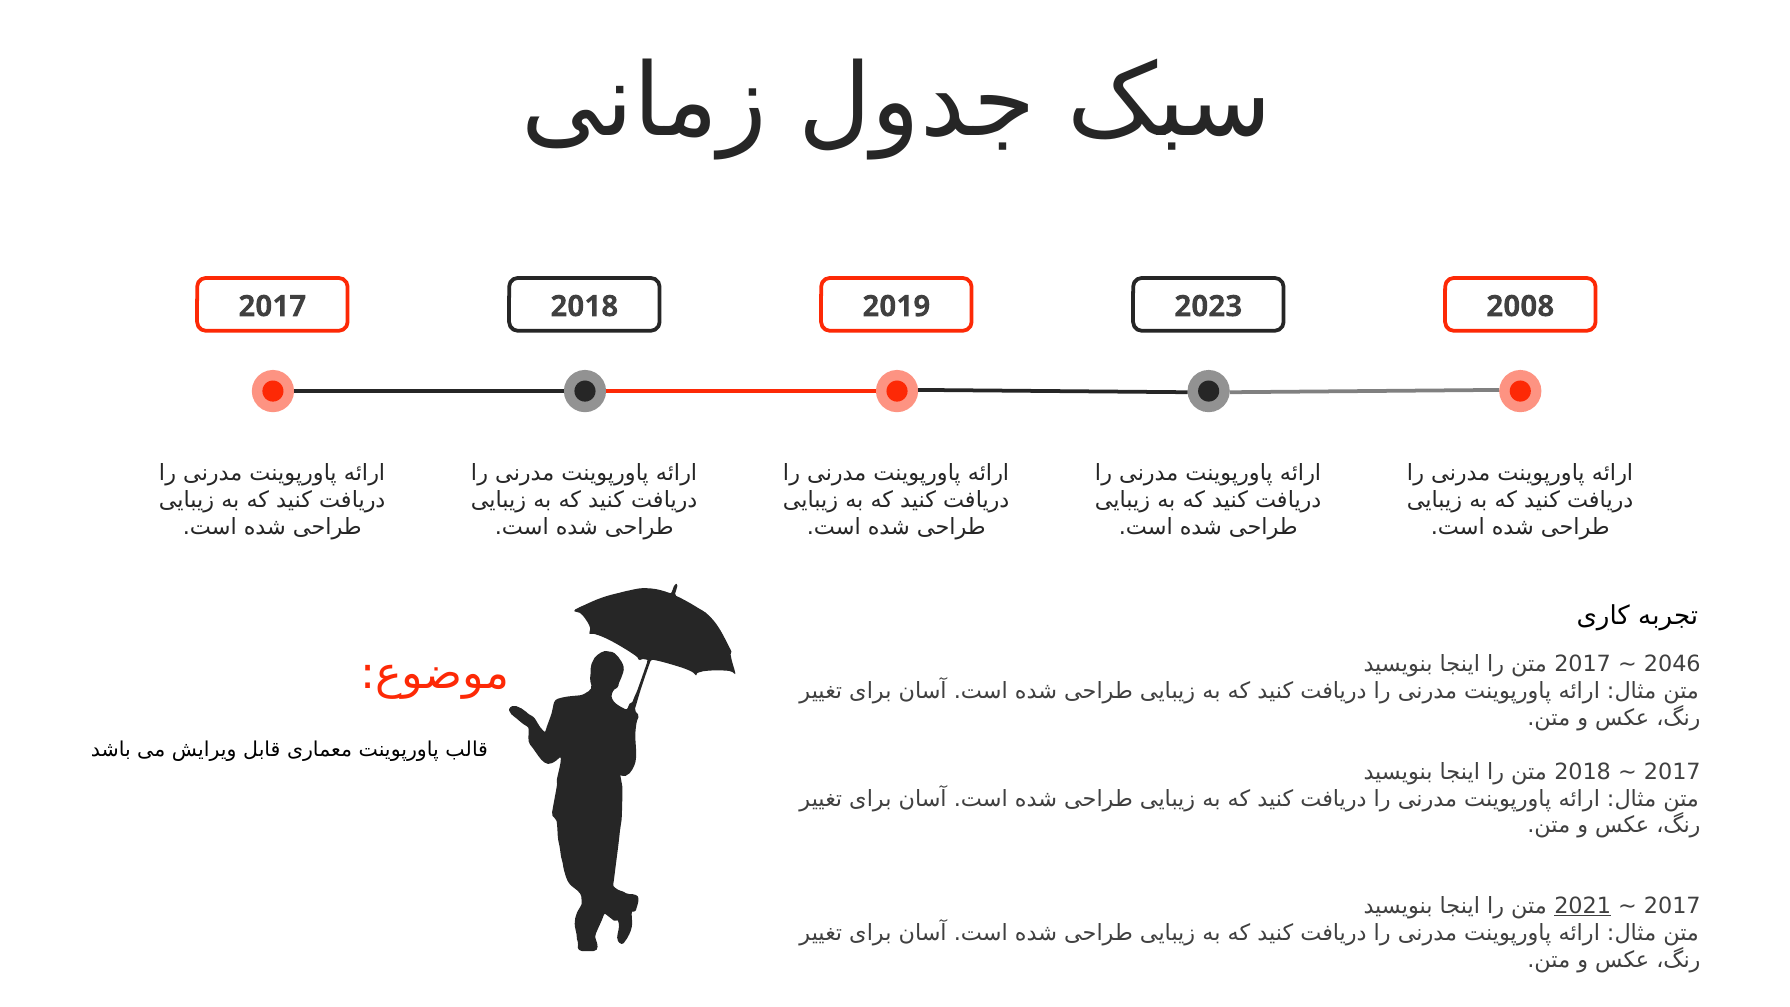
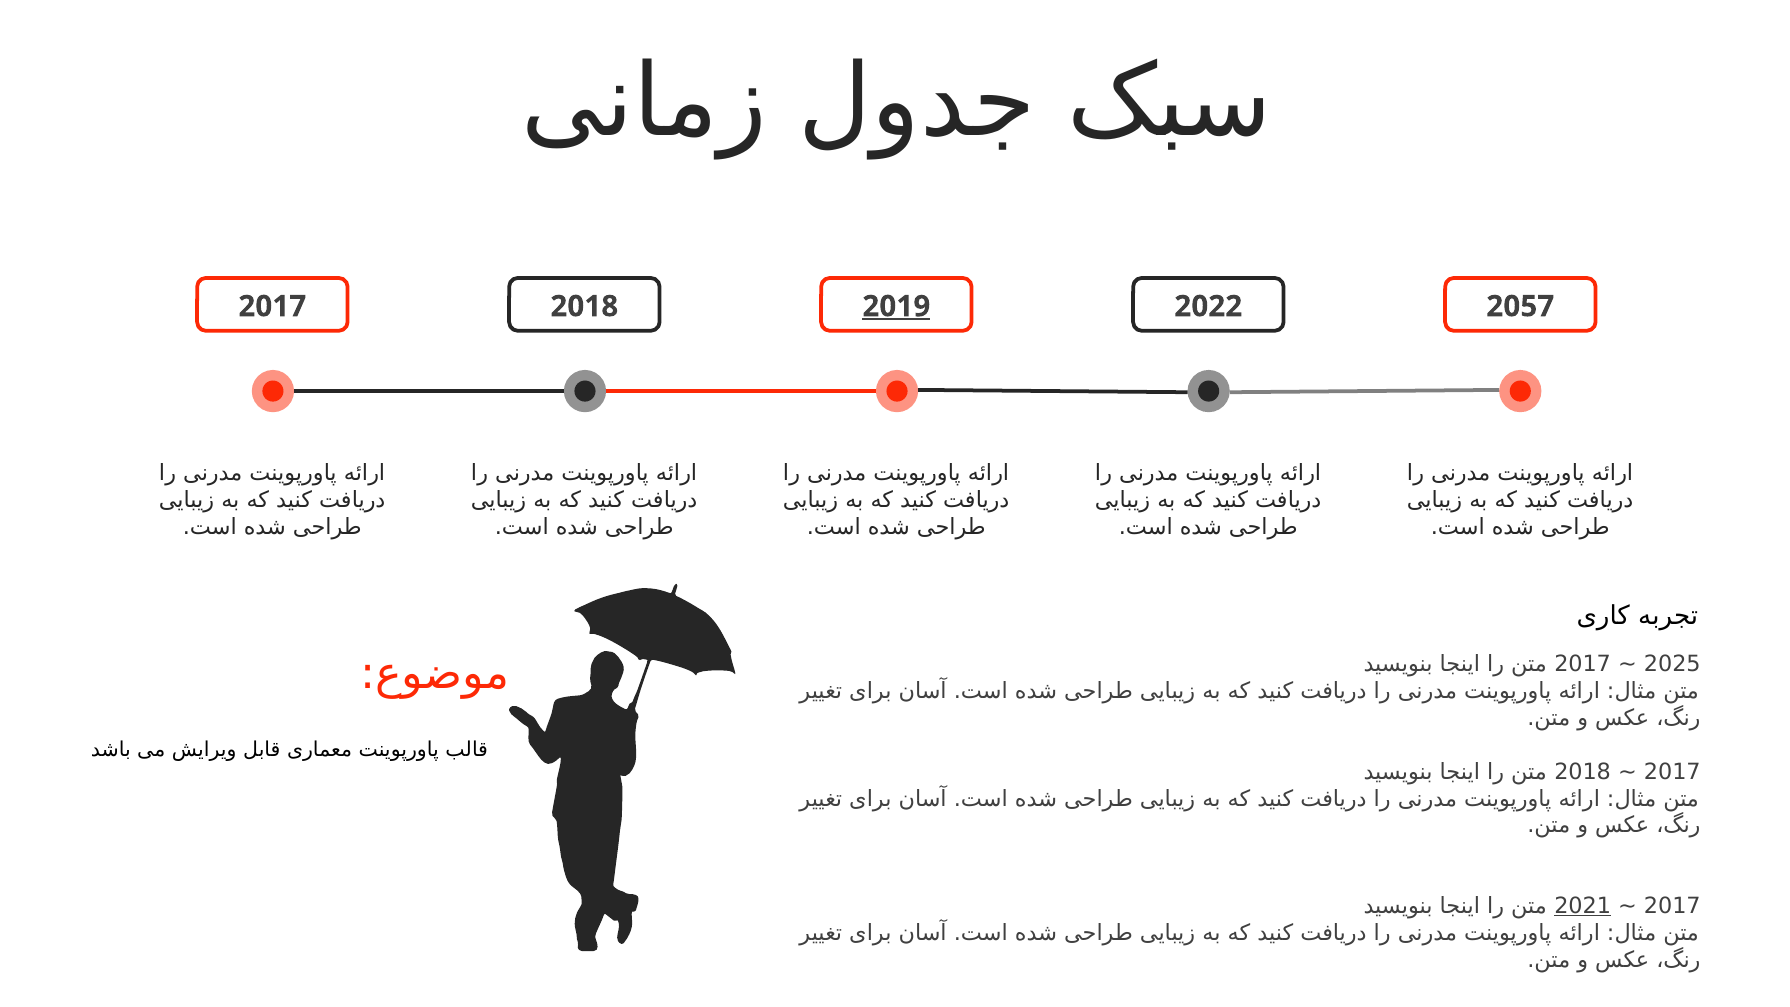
2019 underline: none -> present
2023: 2023 -> 2022
2008: 2008 -> 2057
2046: 2046 -> 2025
